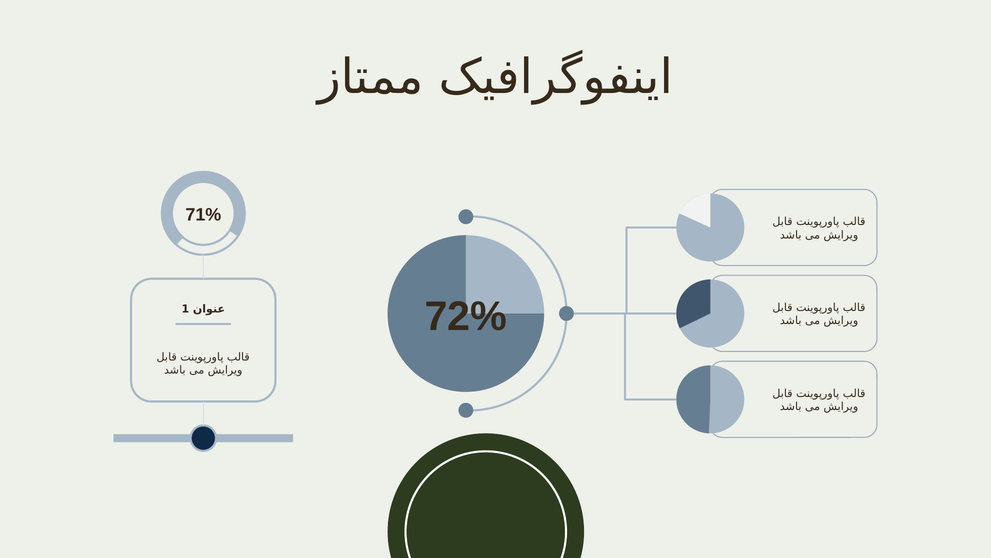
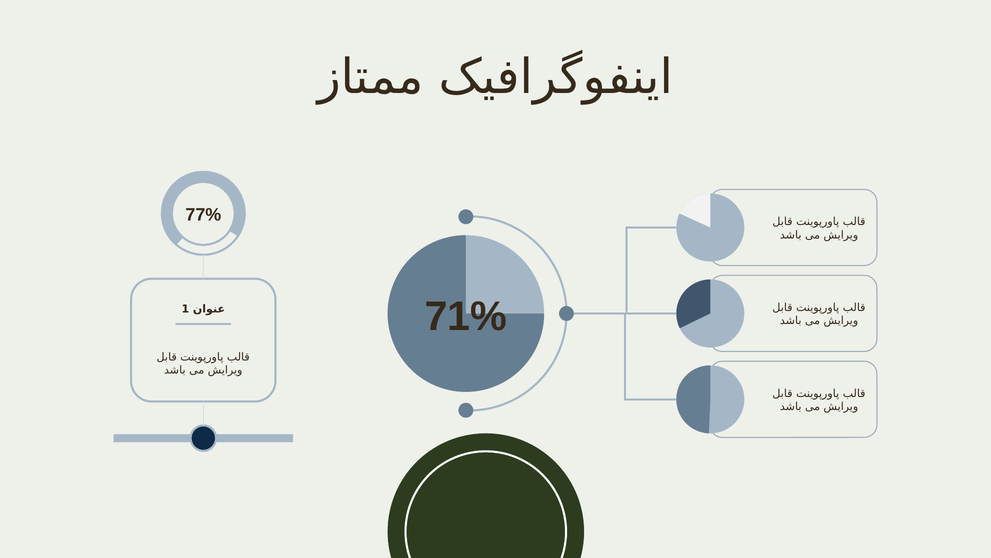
71%: 71% -> 77%
72%: 72% -> 71%
